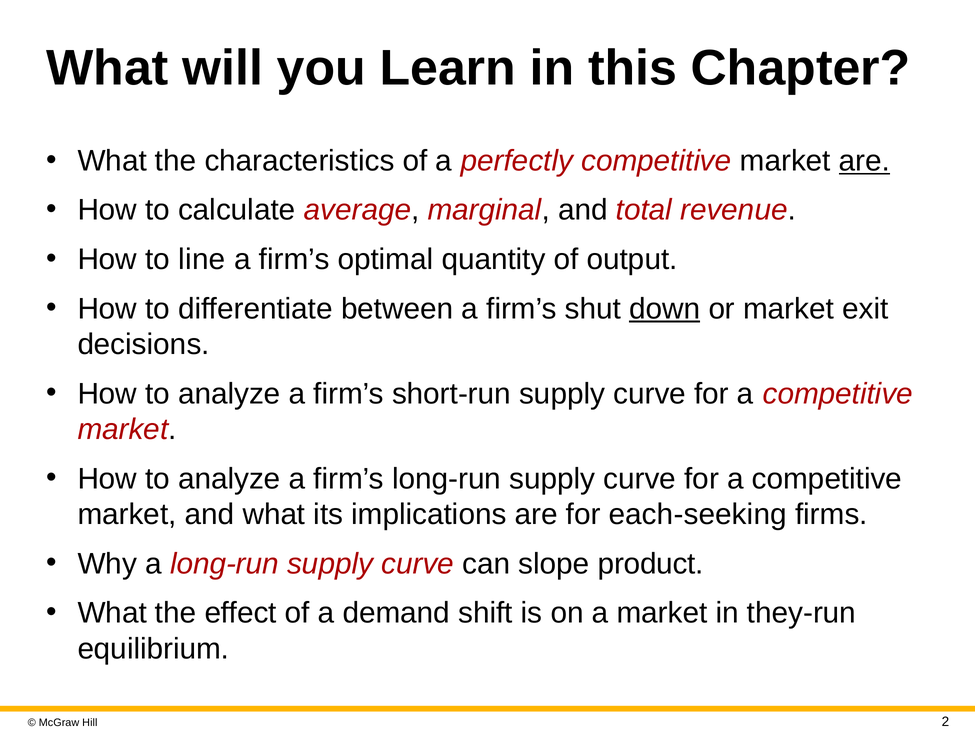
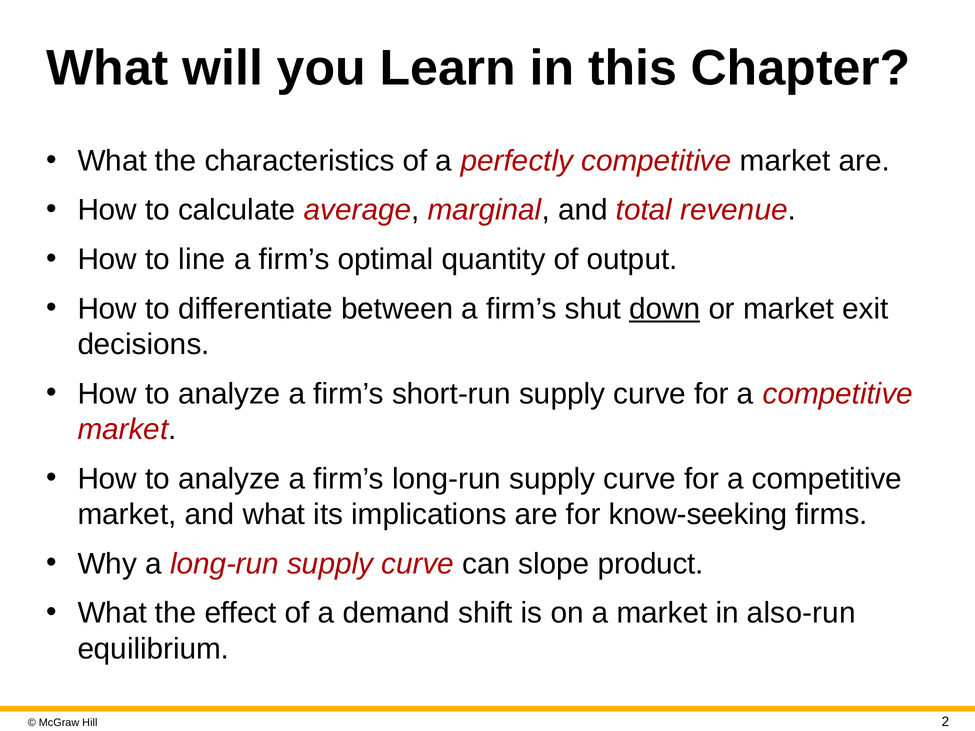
are at (864, 161) underline: present -> none
each-seeking: each-seeking -> know-seeking
they-run: they-run -> also-run
